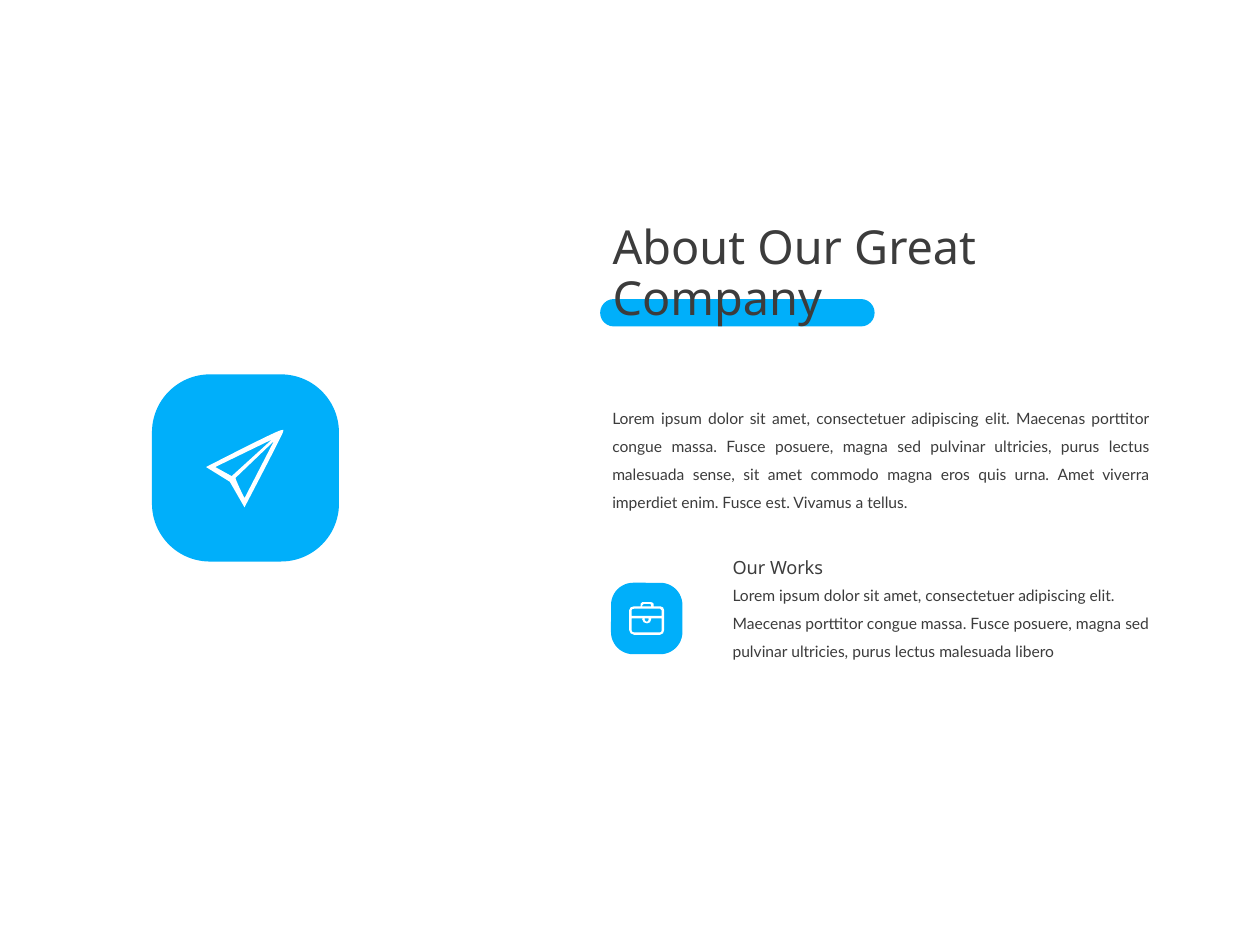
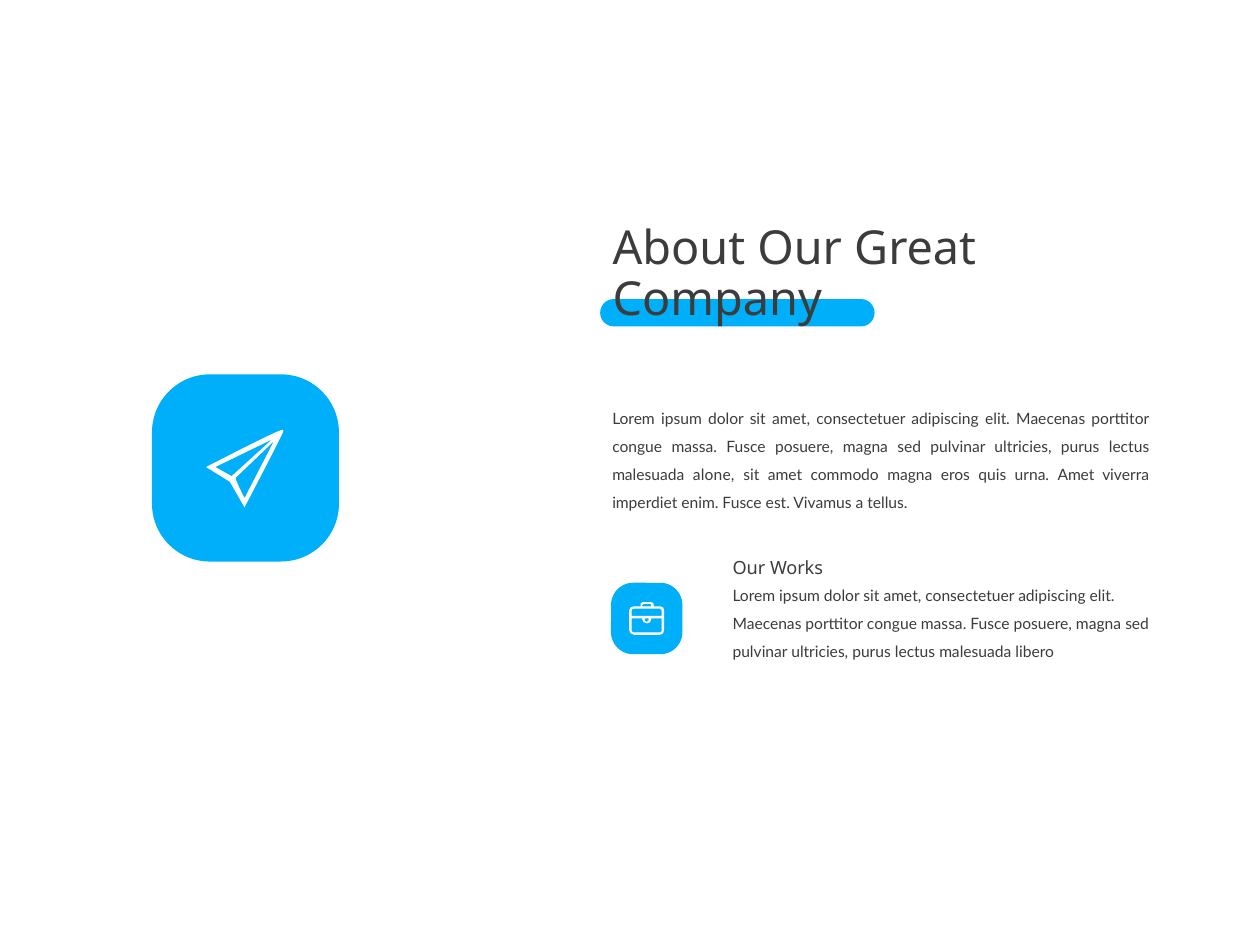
sense: sense -> alone
